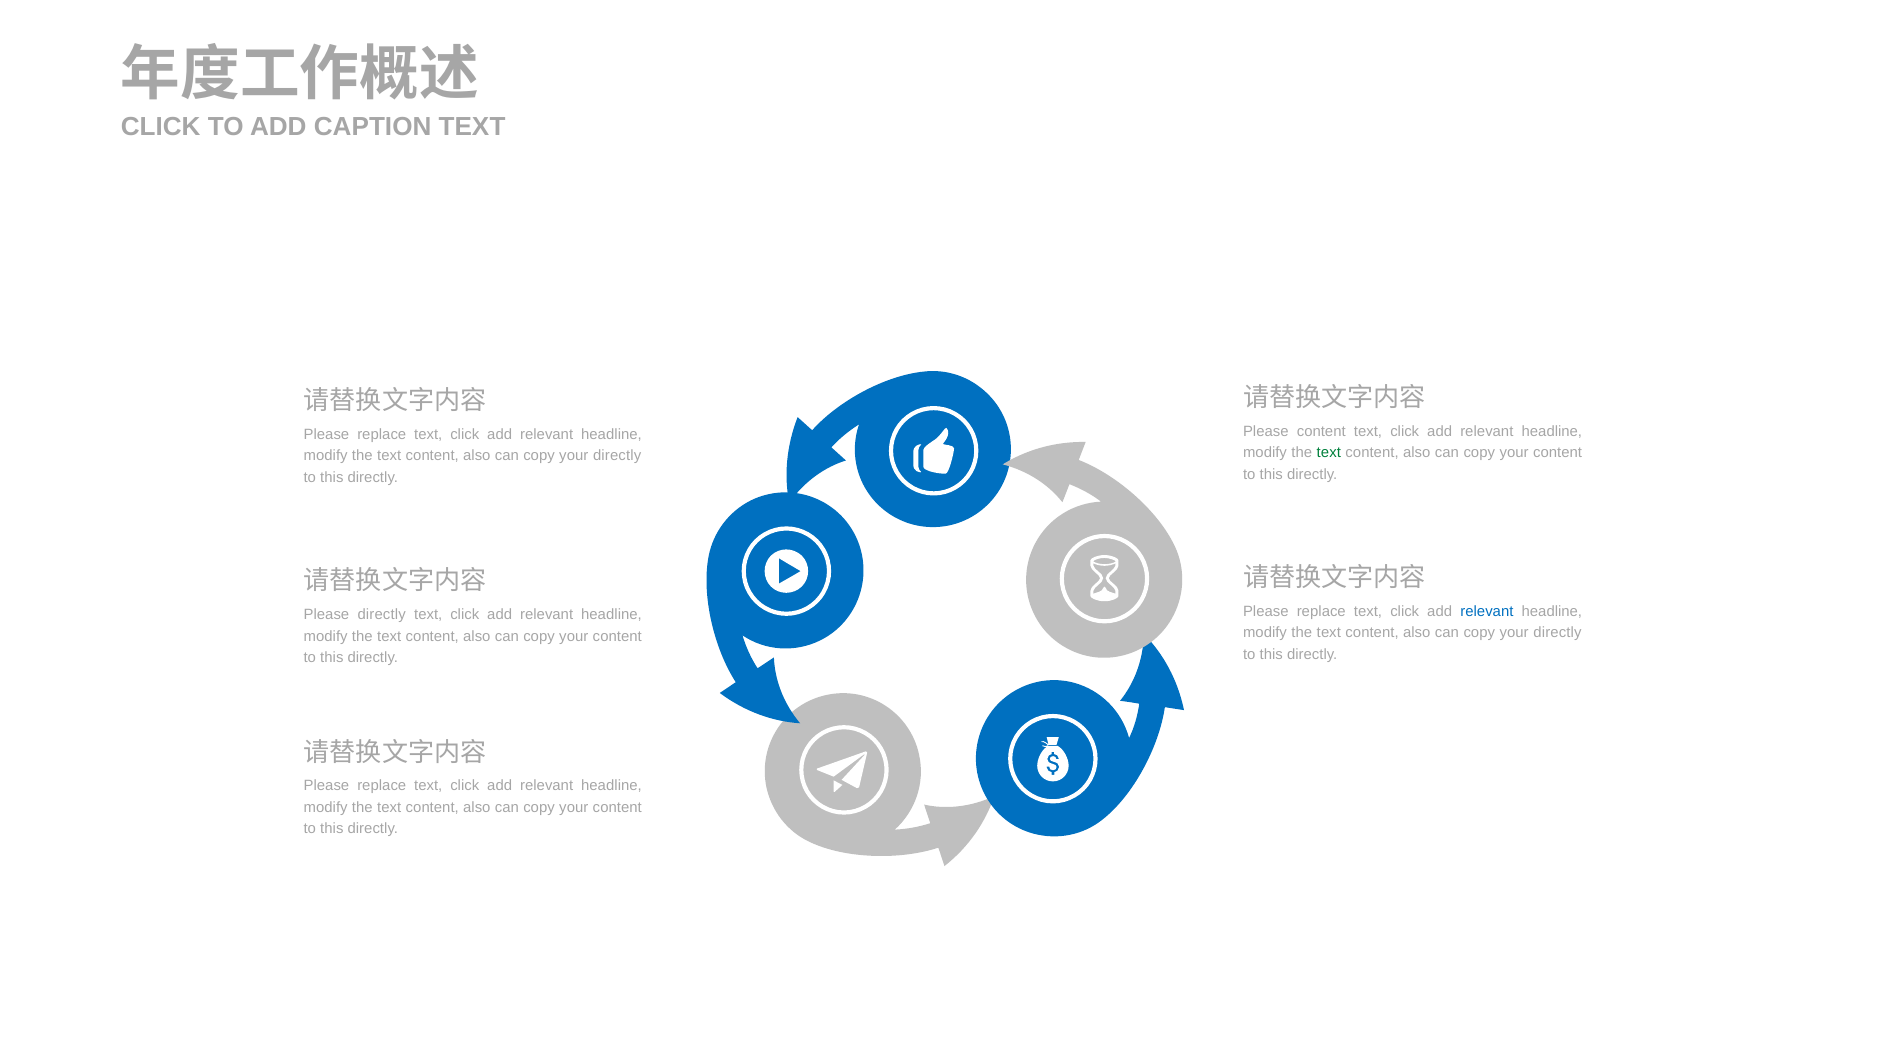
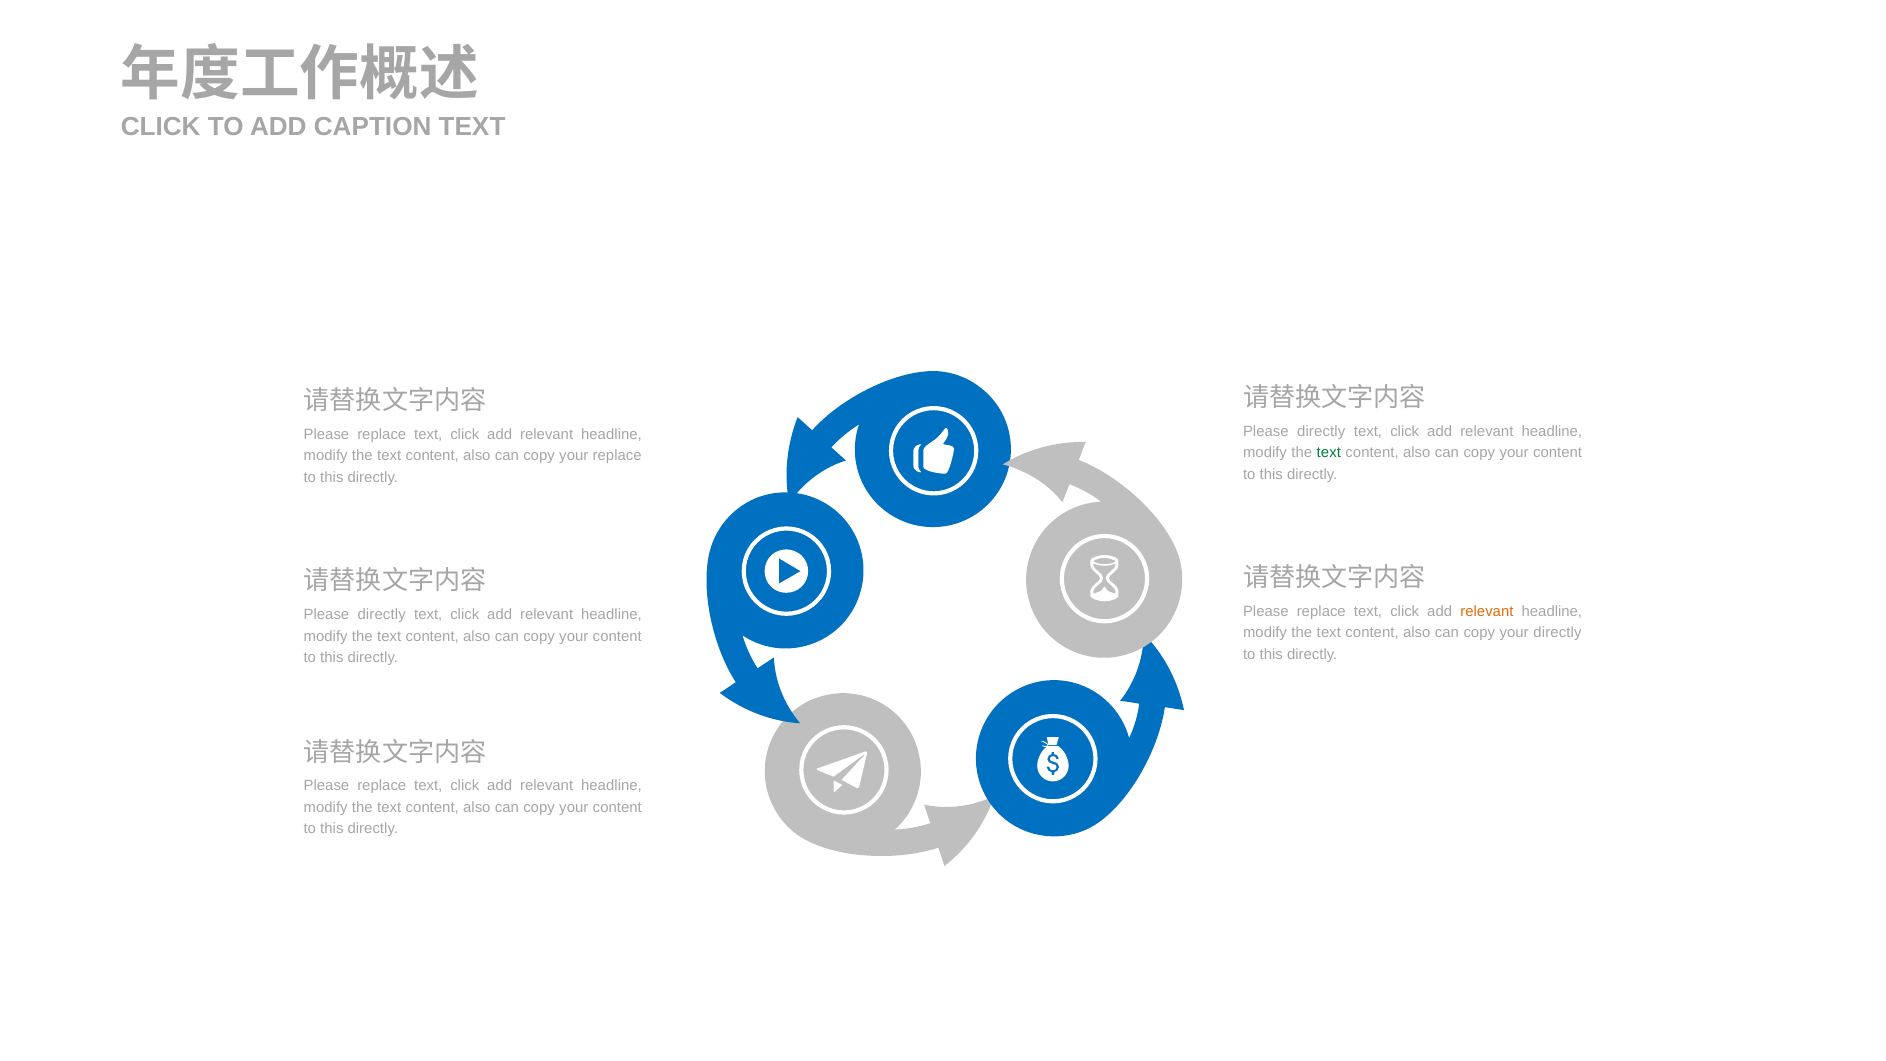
content at (1321, 432): content -> directly
directly at (617, 456): directly -> replace
relevant at (1487, 612) colour: blue -> orange
